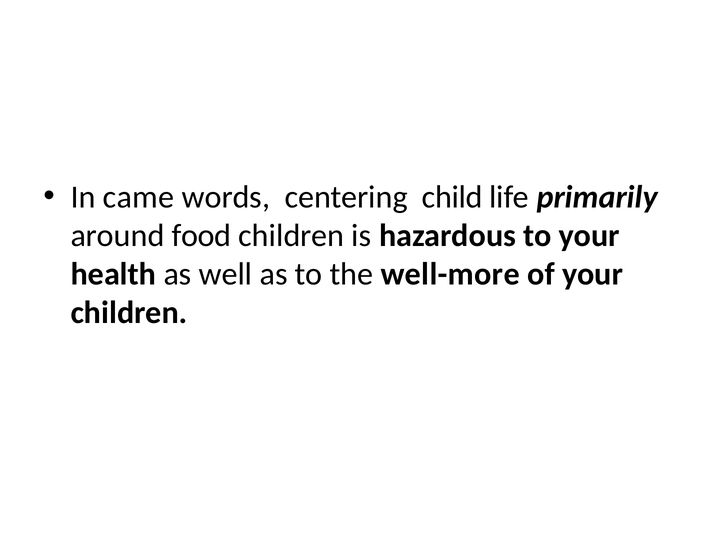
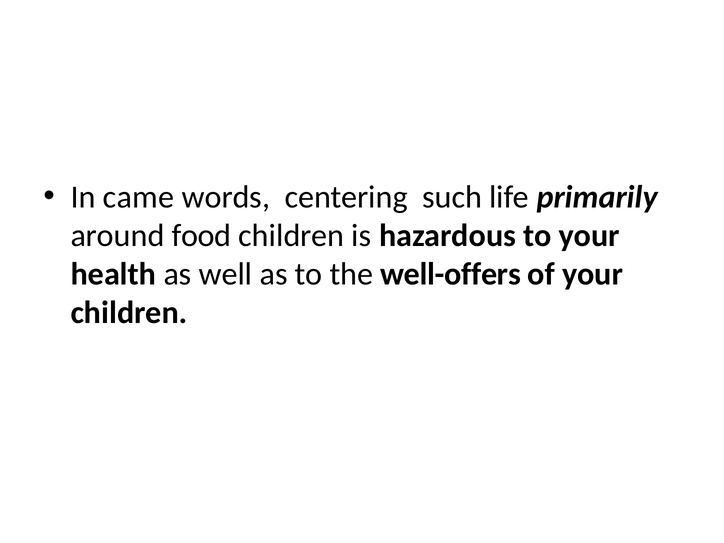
child: child -> such
well-more: well-more -> well-offers
